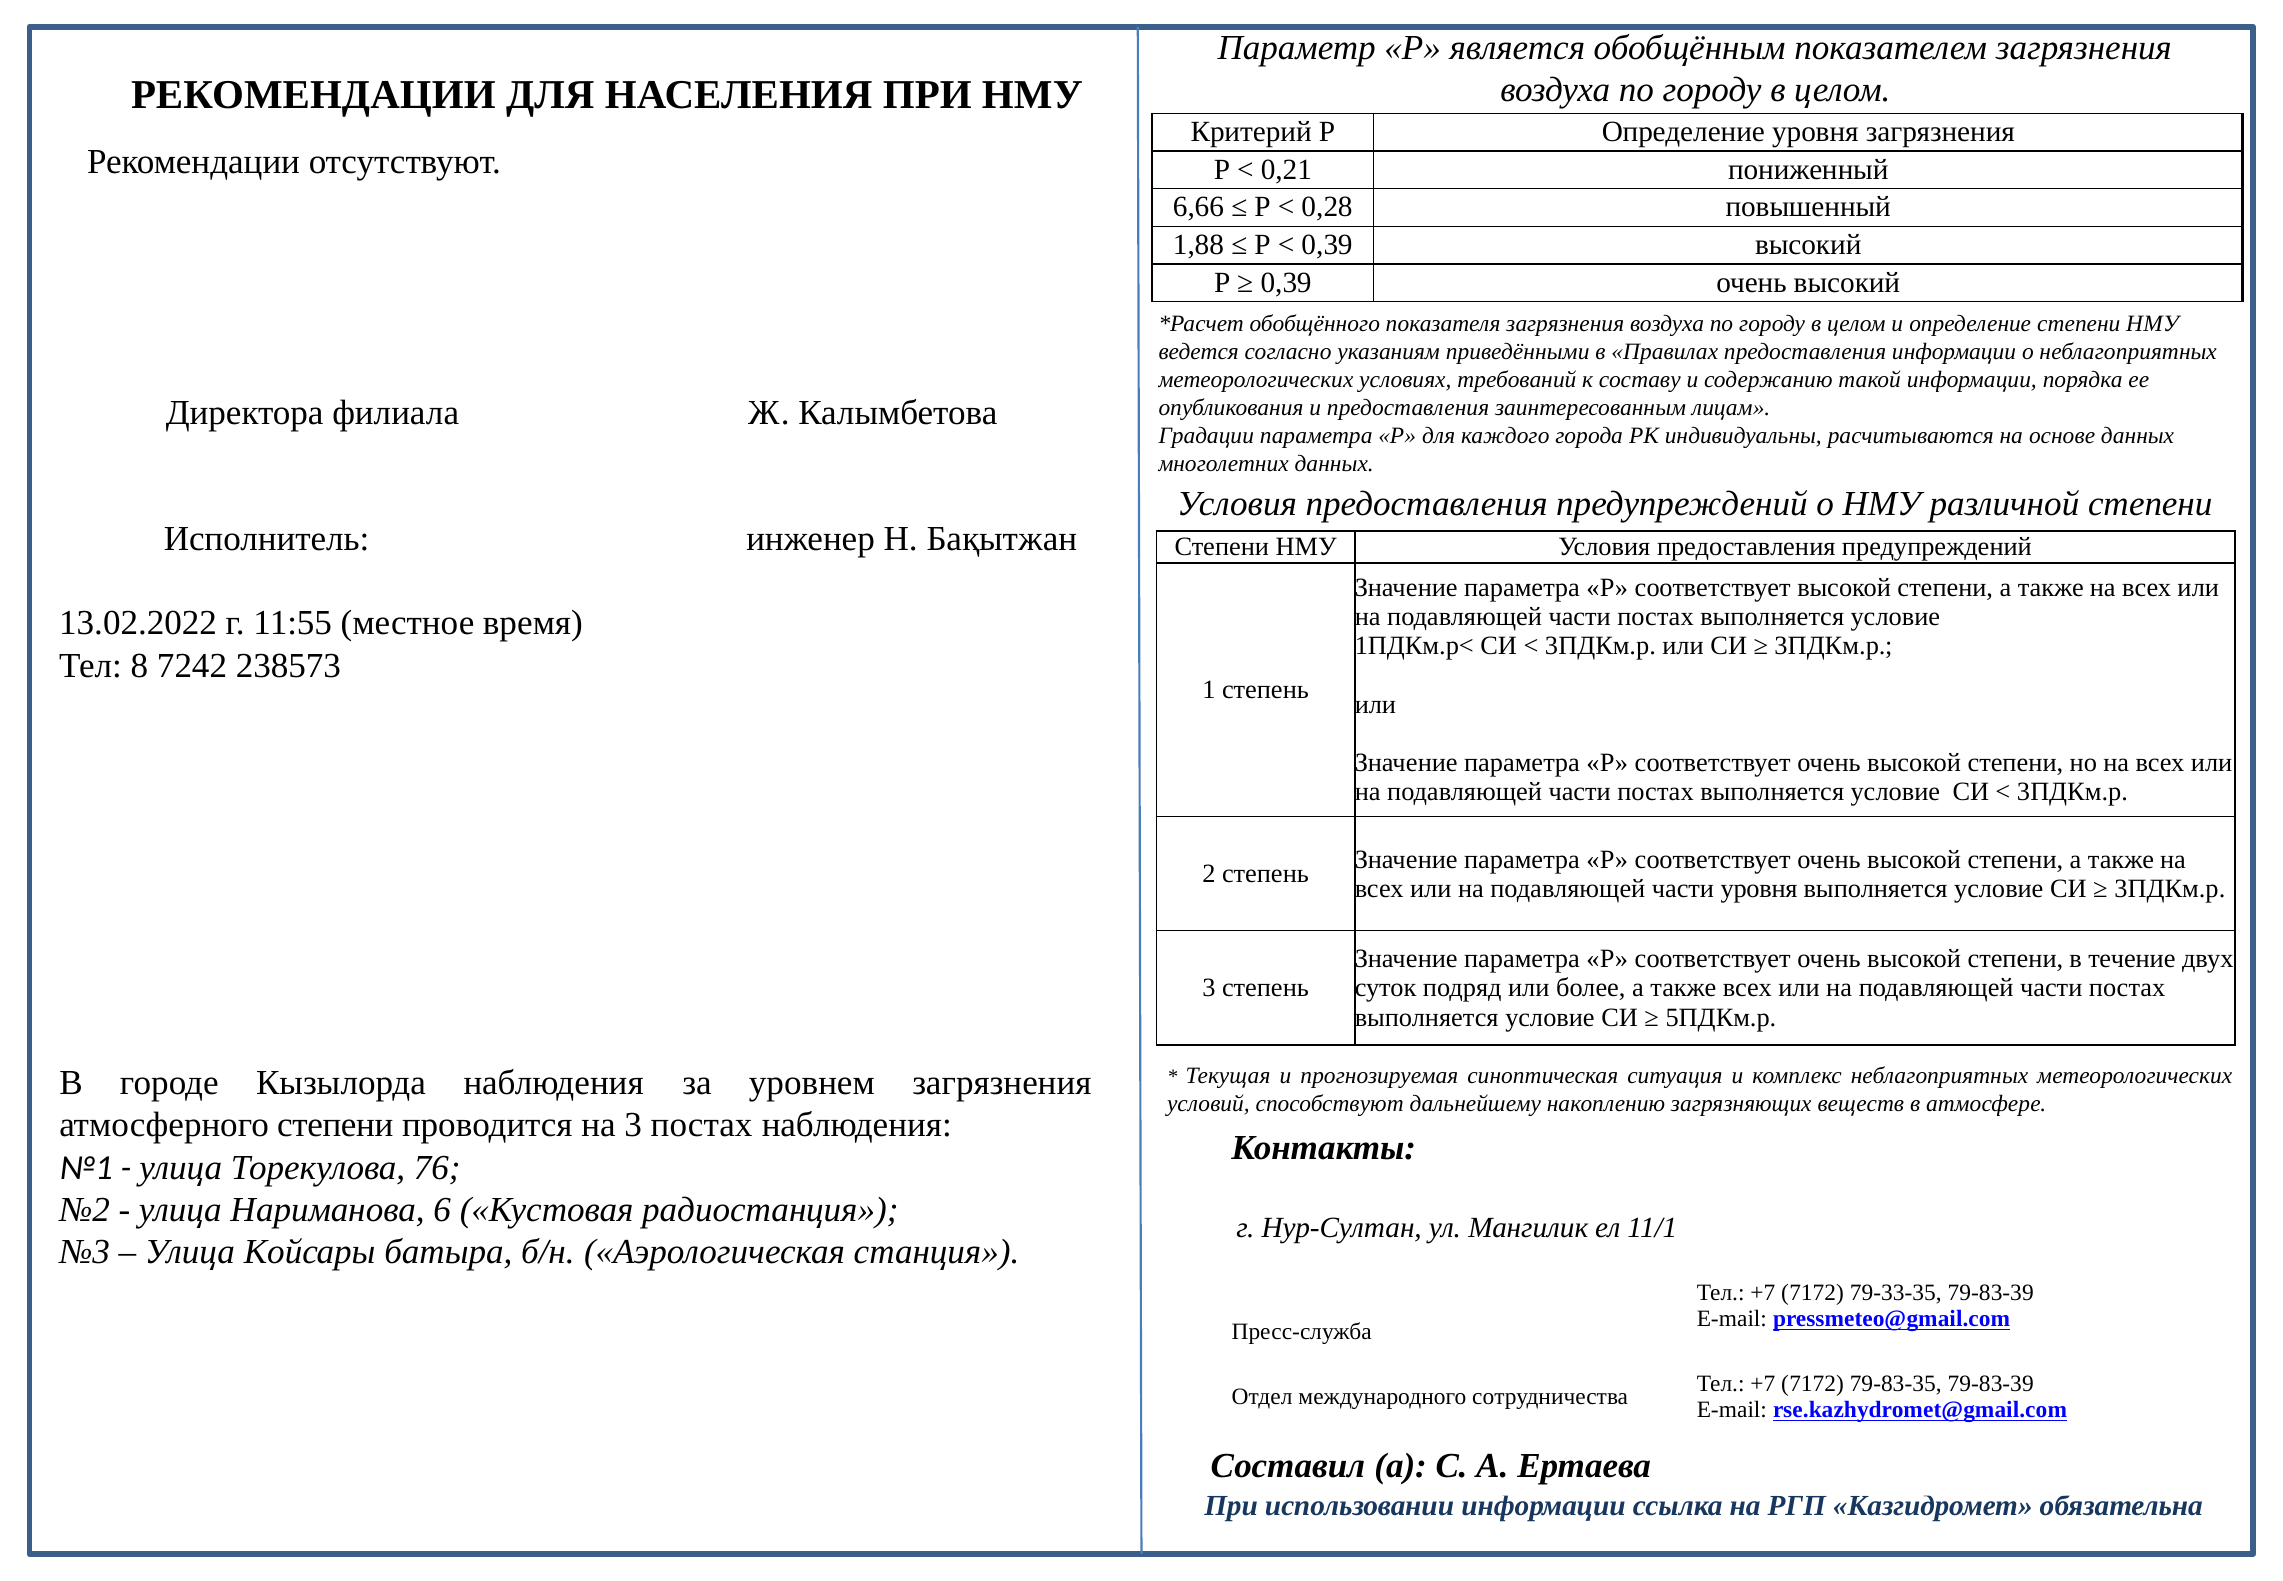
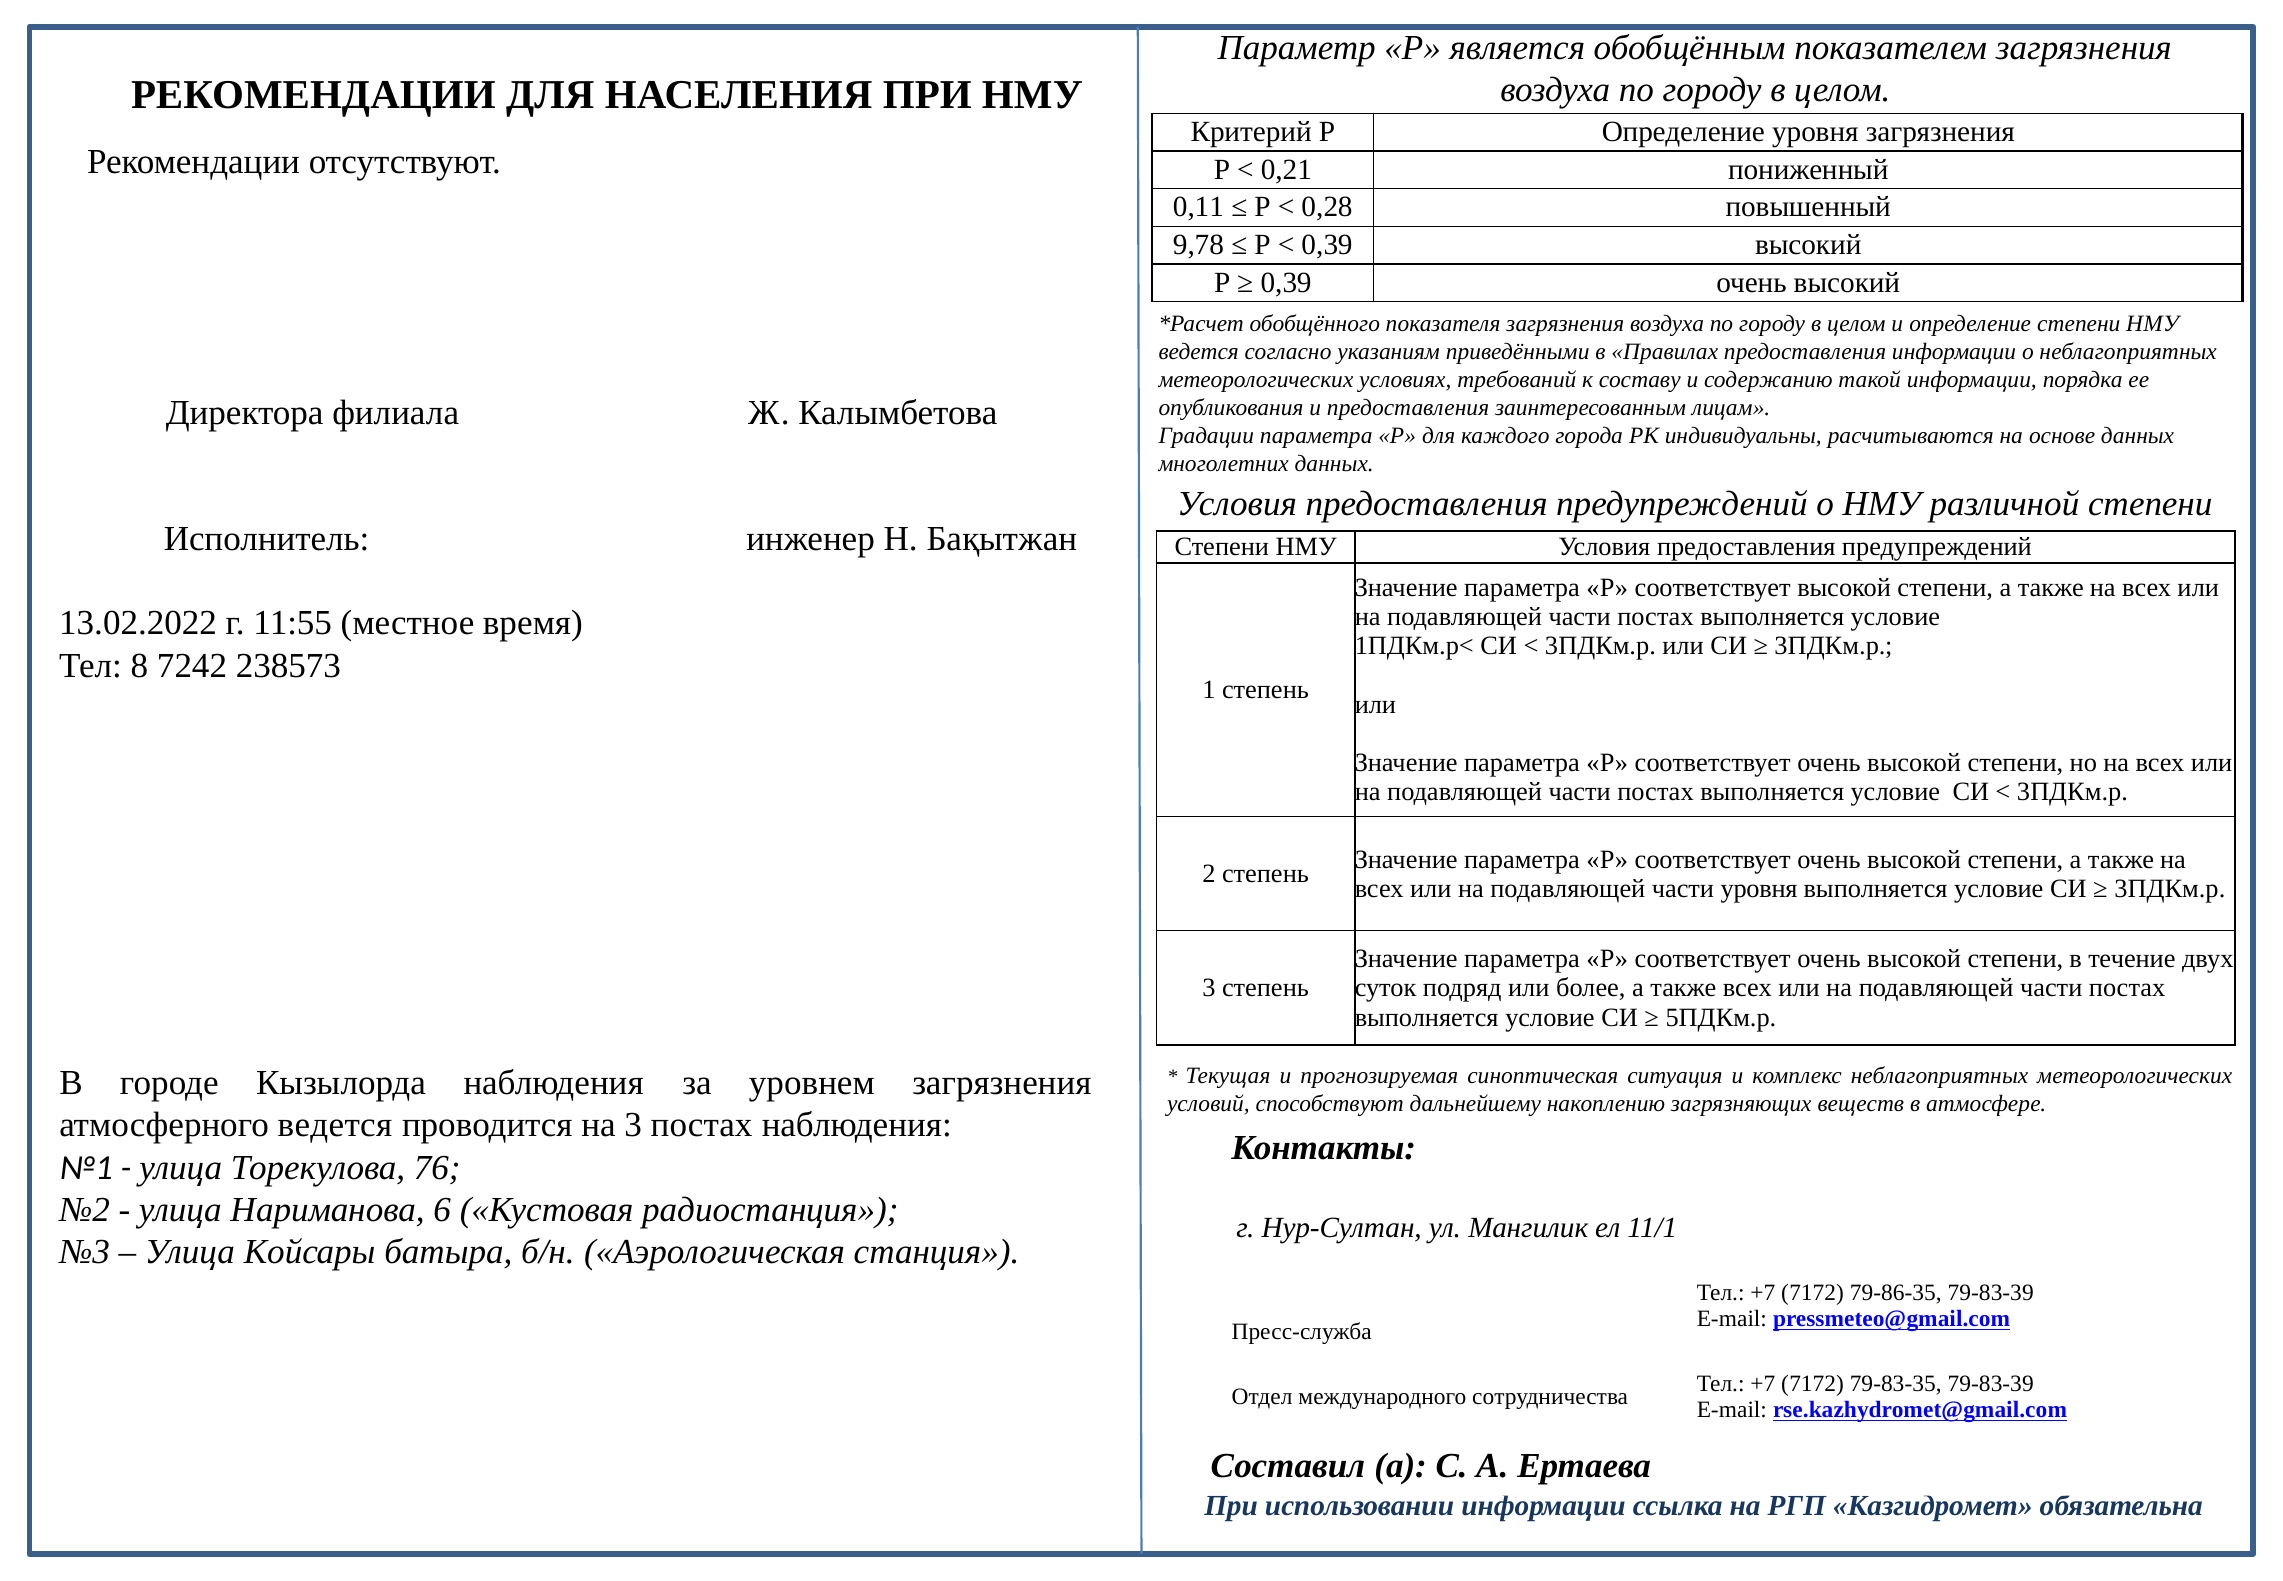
6,66: 6,66 -> 0,11
1,88: 1,88 -> 9,78
атмосферного степени: степени -> ведется
79-33-35: 79-33-35 -> 79-86-35
